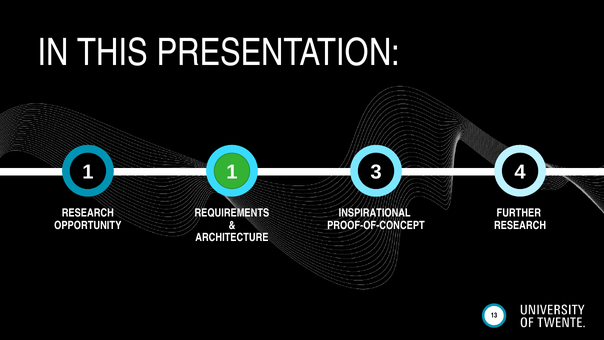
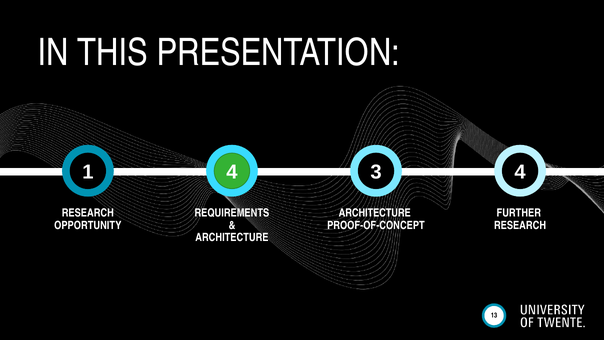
1 1: 1 -> 4
INSPIRATIONAL at (375, 213): INSPIRATIONAL -> ARCHITECTURE
